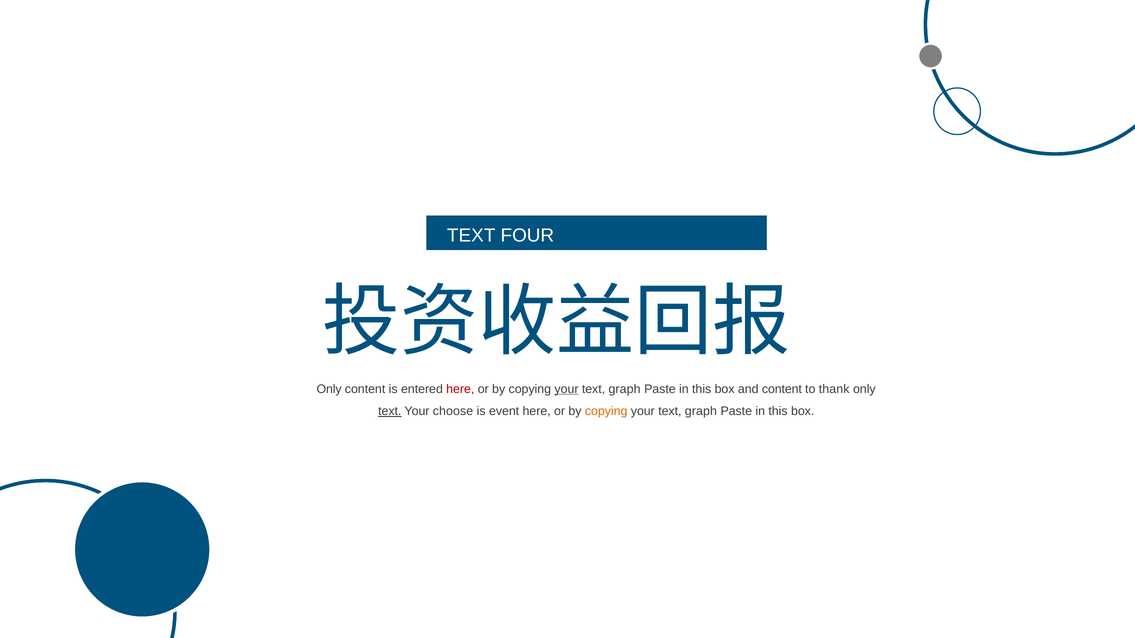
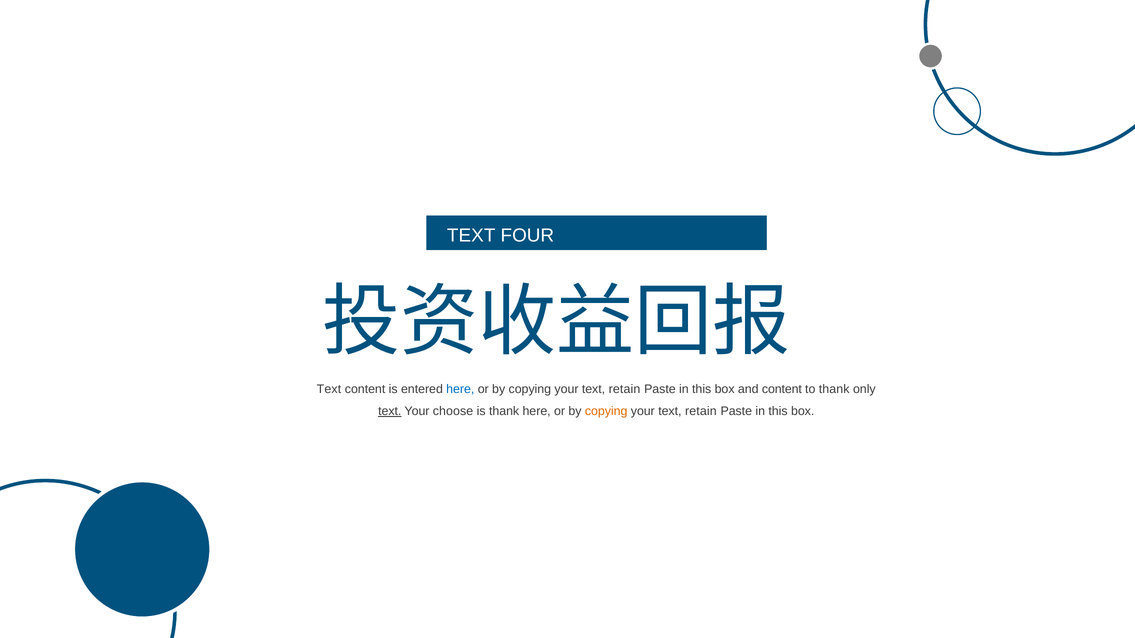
Only at (329, 389): Only -> Text
here at (460, 389) colour: red -> blue
your at (566, 389) underline: present -> none
graph at (625, 389): graph -> retain
is event: event -> thank
graph at (701, 412): graph -> retain
